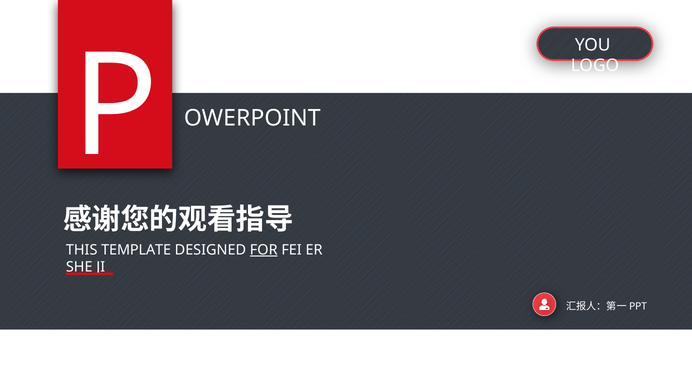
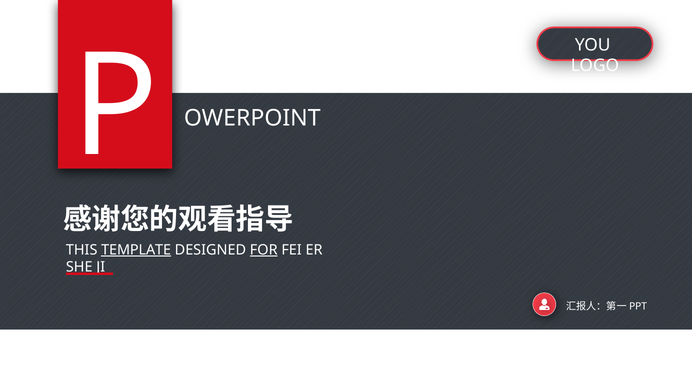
TEMPLATE underline: none -> present
